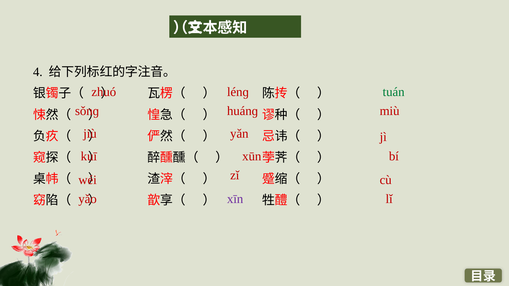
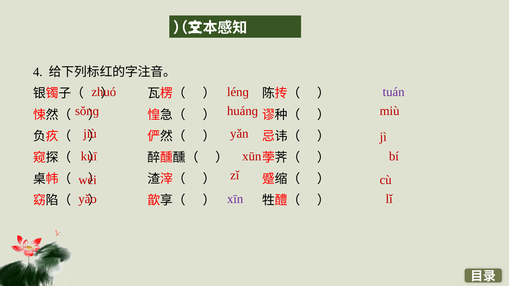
tuán colour: green -> purple
